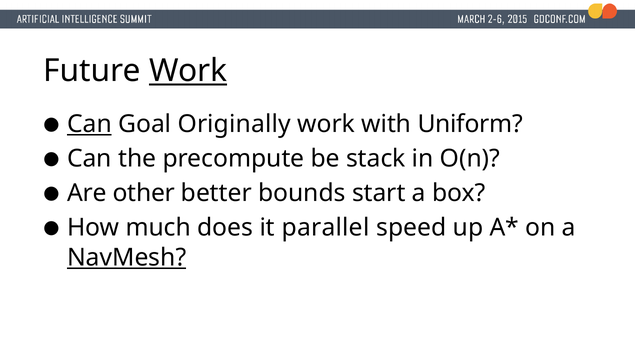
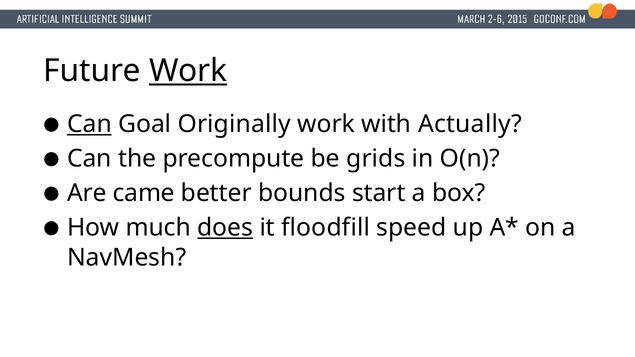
Uniform: Uniform -> Actually
stack: stack -> grids
other: other -> came
does underline: none -> present
parallel: parallel -> floodfill
NavMesh underline: present -> none
